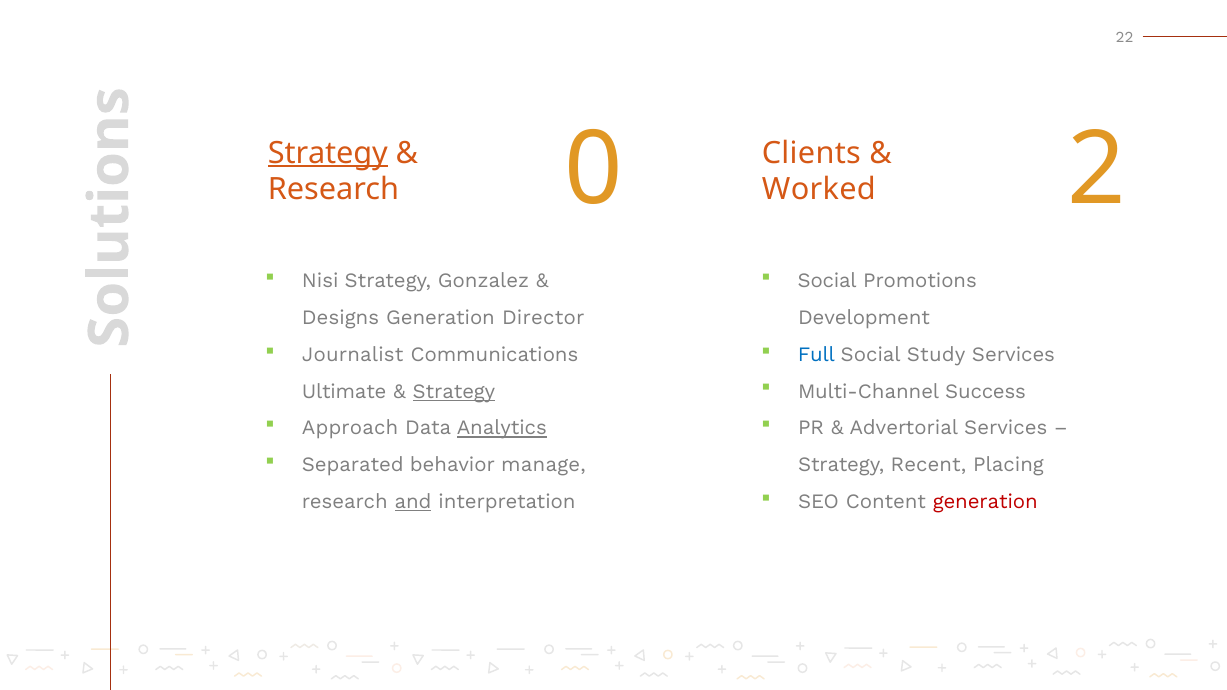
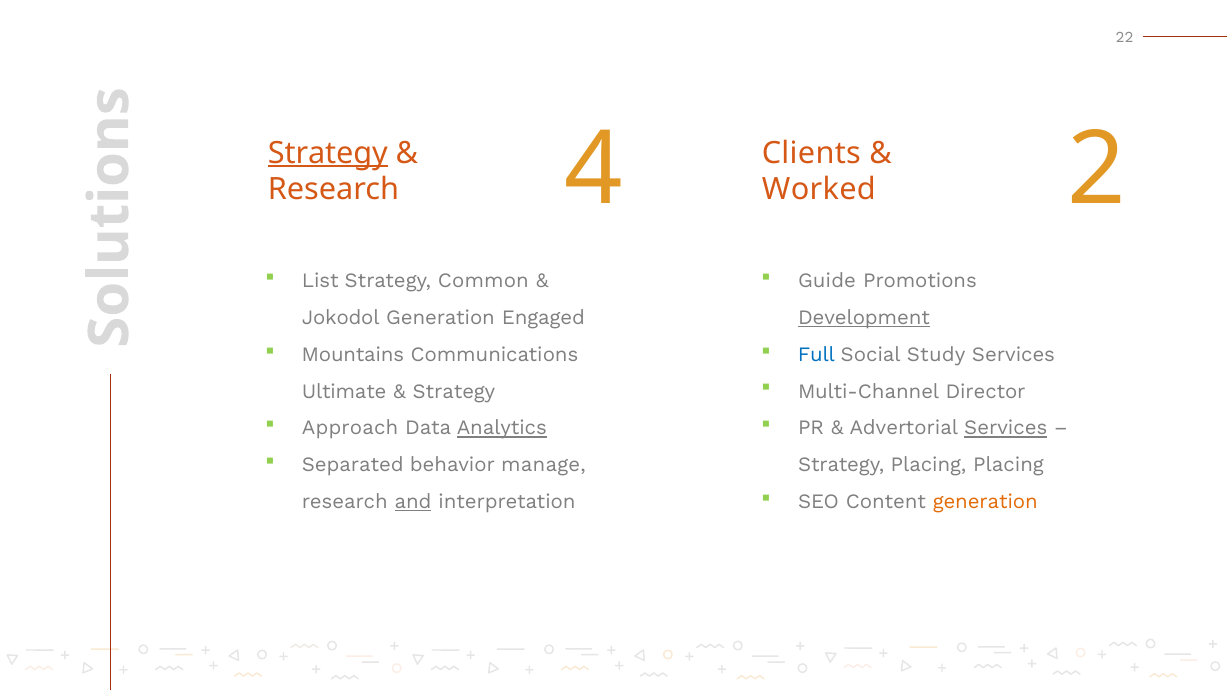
0: 0 -> 4
Nisi: Nisi -> List
Gonzalez: Gonzalez -> Common
Social at (827, 281): Social -> Guide
Designs: Designs -> Jokodol
Director: Director -> Engaged
Development underline: none -> present
Journalist: Journalist -> Mountains
Success: Success -> Director
Strategy at (454, 392) underline: present -> none
Services at (1006, 428) underline: none -> present
Strategy Recent: Recent -> Placing
generation at (985, 502) colour: red -> orange
